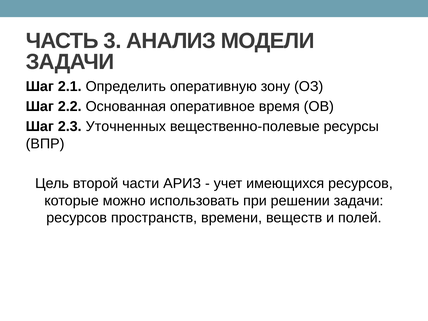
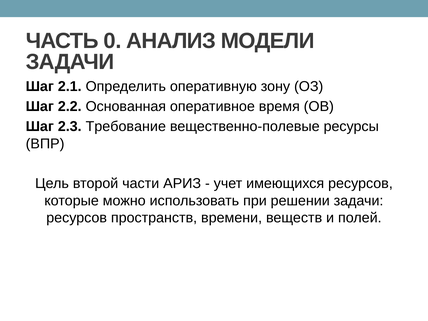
3: 3 -> 0
Уточненных: Уточненных -> Требование
